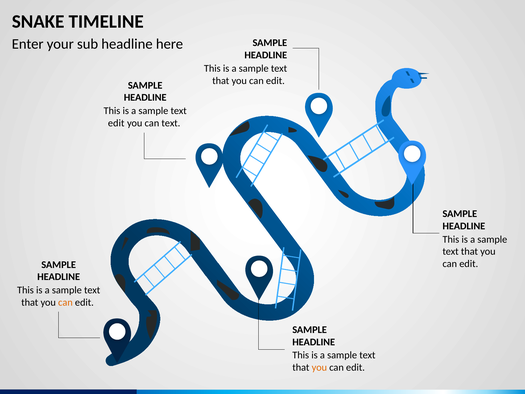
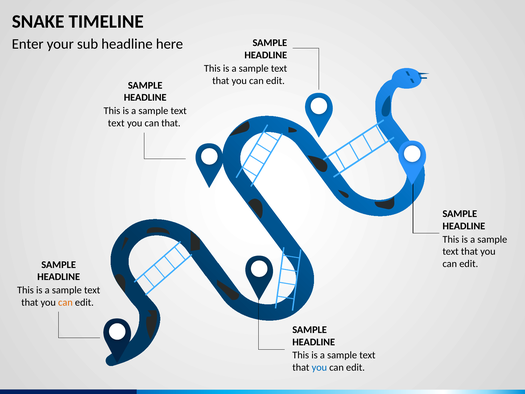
edit at (116, 123): edit -> text
can text: text -> that
you at (319, 367) colour: orange -> blue
